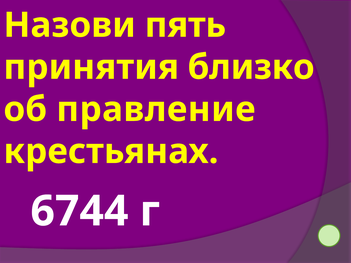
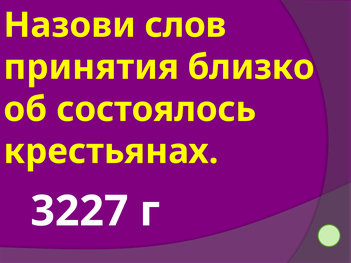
пять: пять -> слов
правление: правление -> состоялось
6744: 6744 -> 3227
